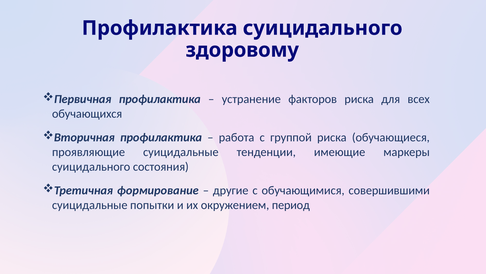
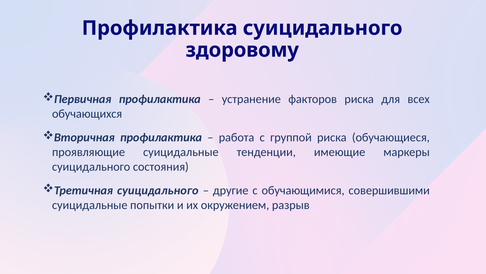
Третичная формирование: формирование -> суицидального
период: период -> разрыв
